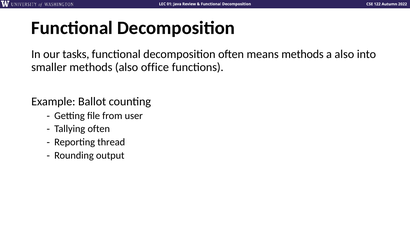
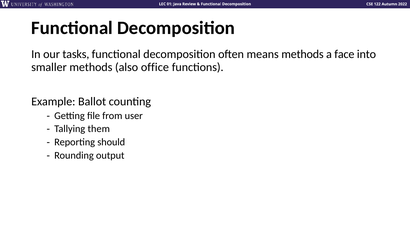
a also: also -> face
Tallying often: often -> them
thread: thread -> should
